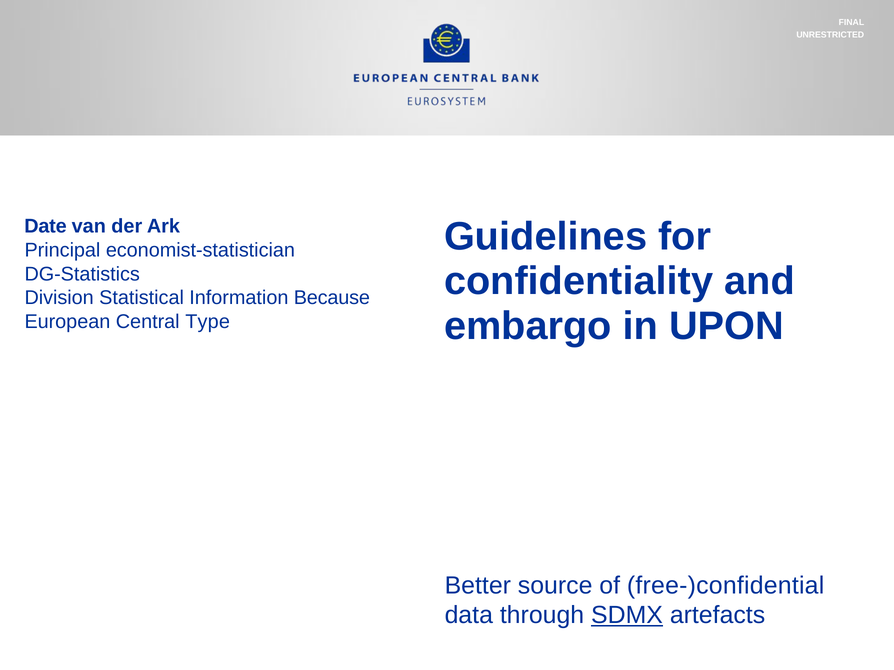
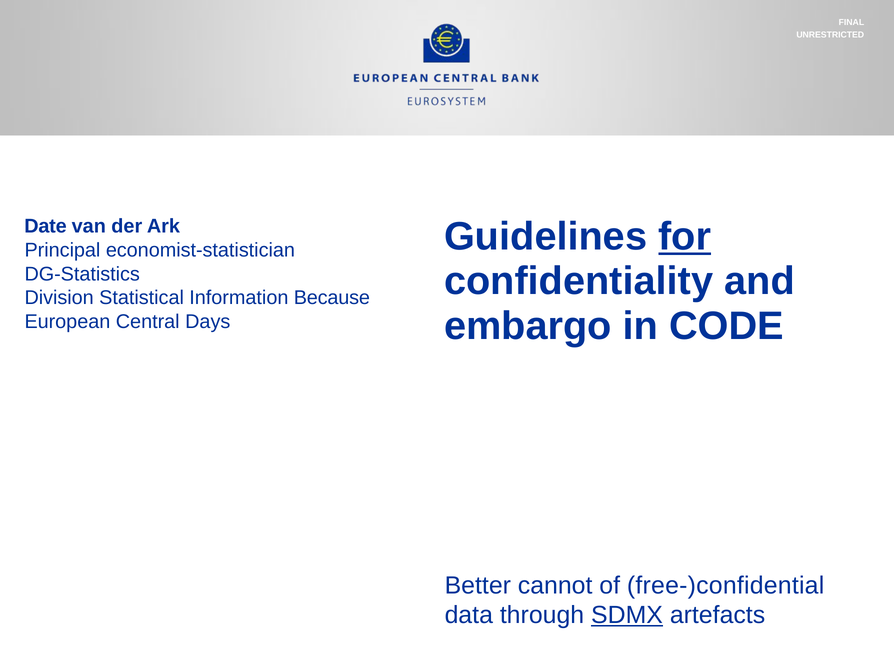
for underline: none -> present
UPON: UPON -> CODE
Type: Type -> Days
source: source -> cannot
